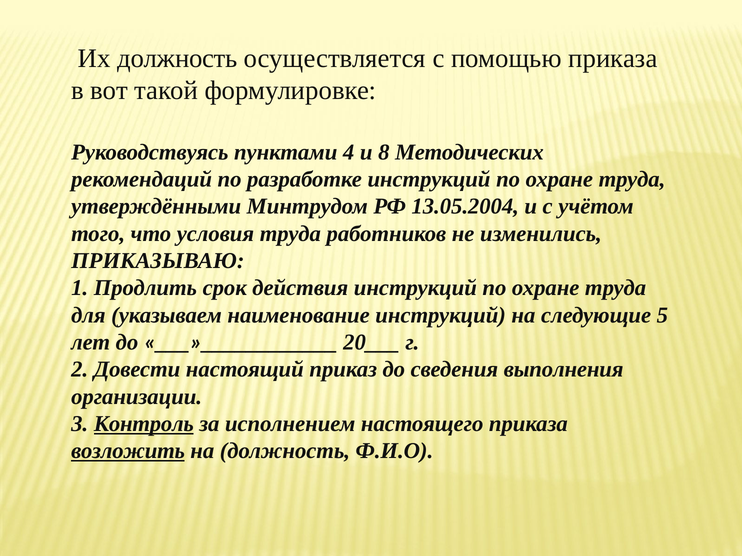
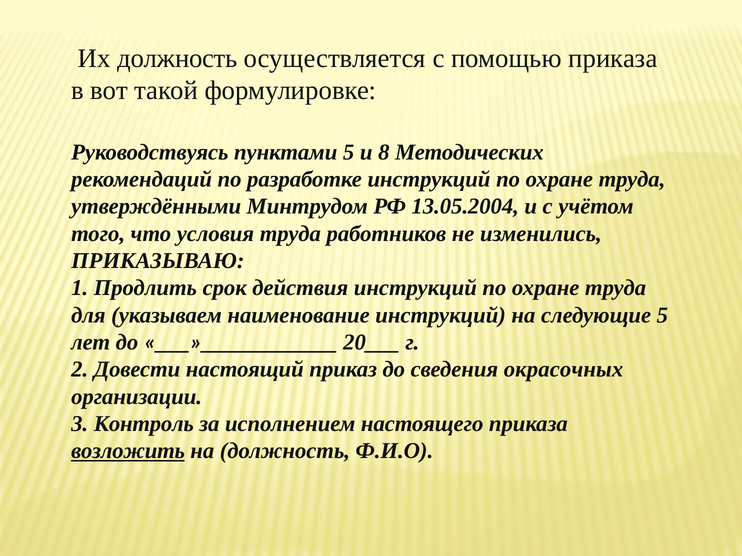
пунктами 4: 4 -> 5
выполнения: выполнения -> окрасочных
Контроль underline: present -> none
